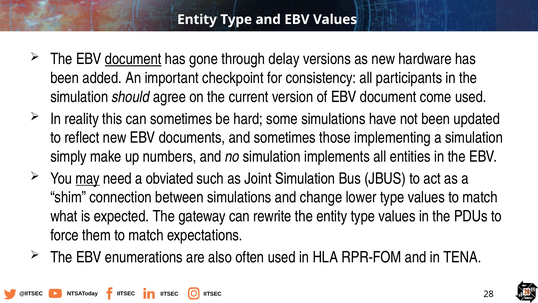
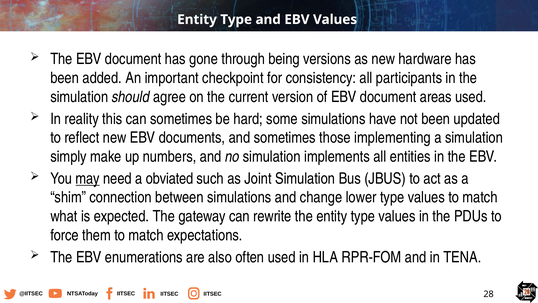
document at (133, 59) underline: present -> none
delay: delay -> being
come: come -> areas
